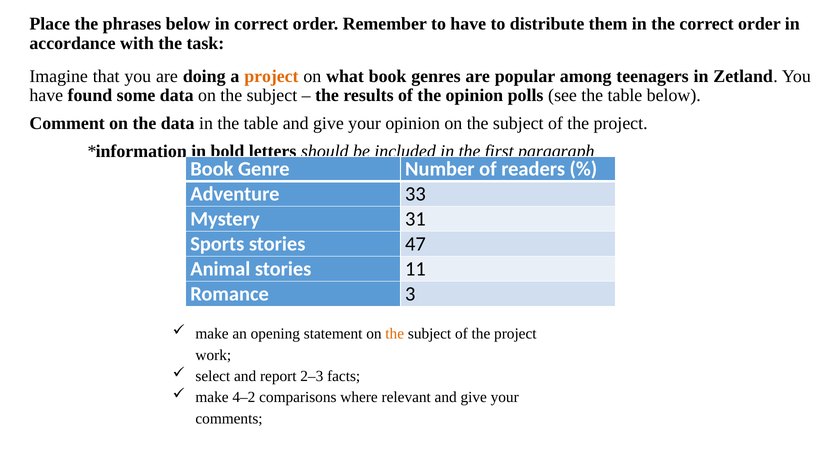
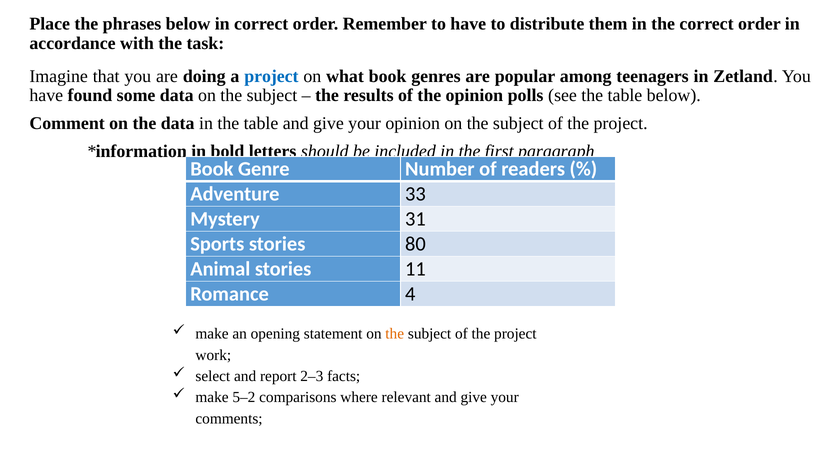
project at (271, 76) colour: orange -> blue
47: 47 -> 80
3: 3 -> 4
4–2: 4–2 -> 5–2
